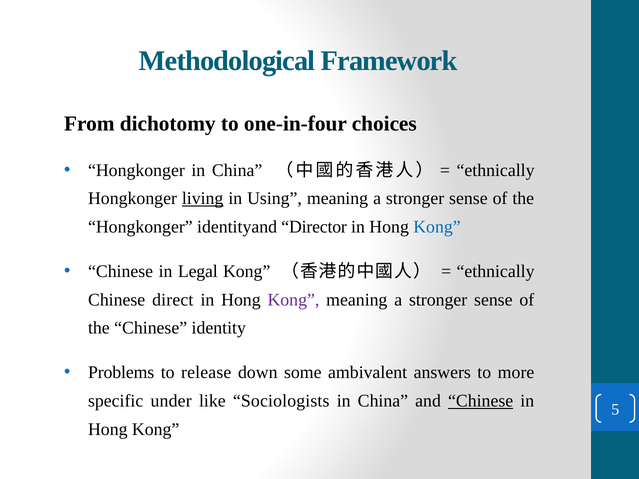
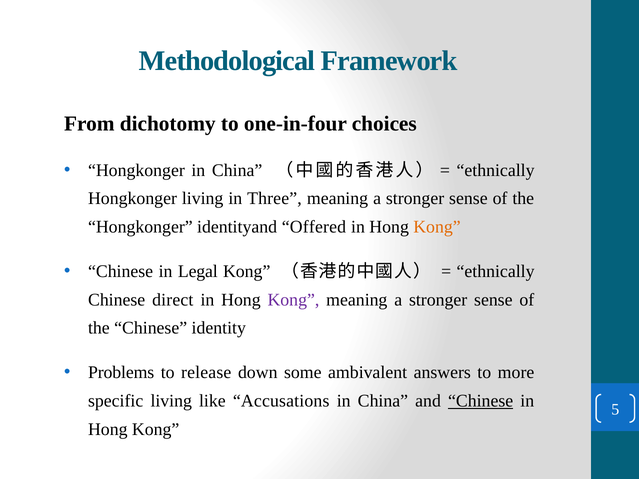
living at (203, 199) underline: present -> none
Using: Using -> Three
Director: Director -> Offered
Kong at (437, 227) colour: blue -> orange
specific under: under -> living
Sociologists: Sociologists -> Accusations
